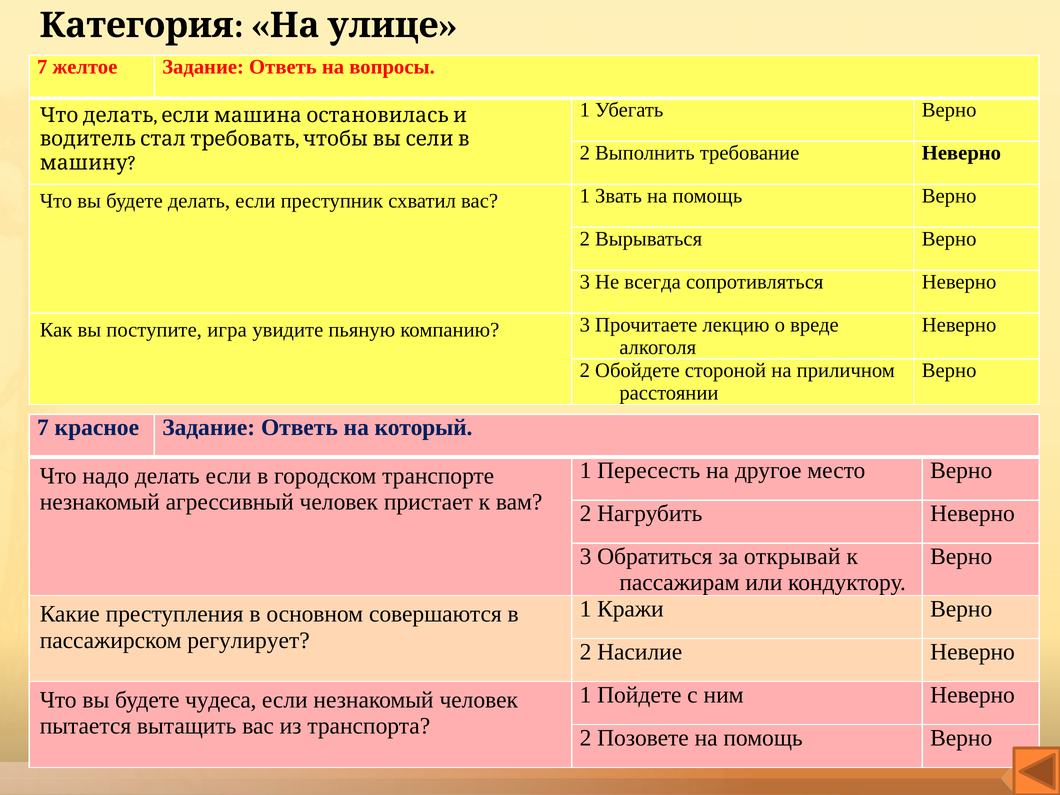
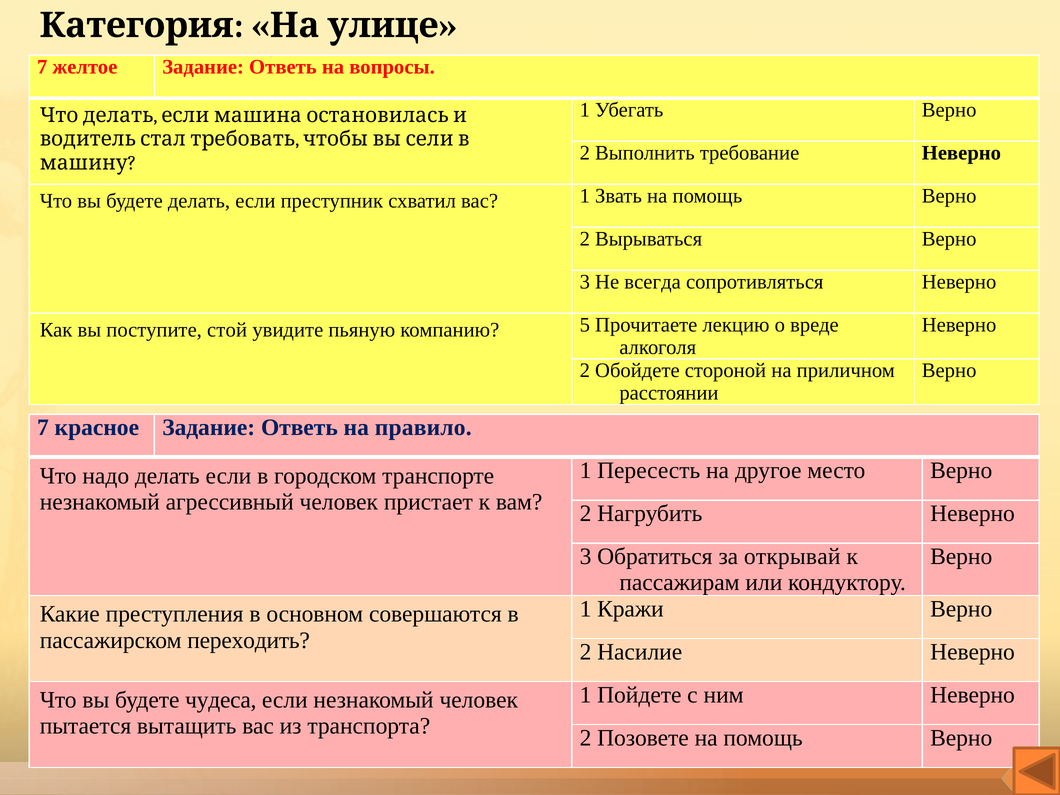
игра: игра -> стой
компанию 3: 3 -> 5
который: который -> правило
регулирует: регулирует -> переходить
